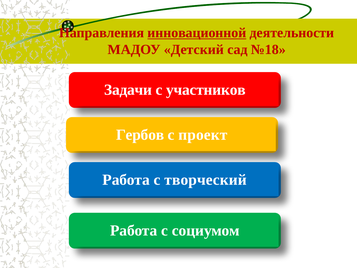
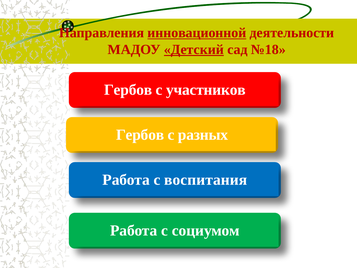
Детский underline: none -> present
Задачи at (128, 90): Задачи -> Гербов
проект: проект -> разных
творческий: творческий -> воспитания
